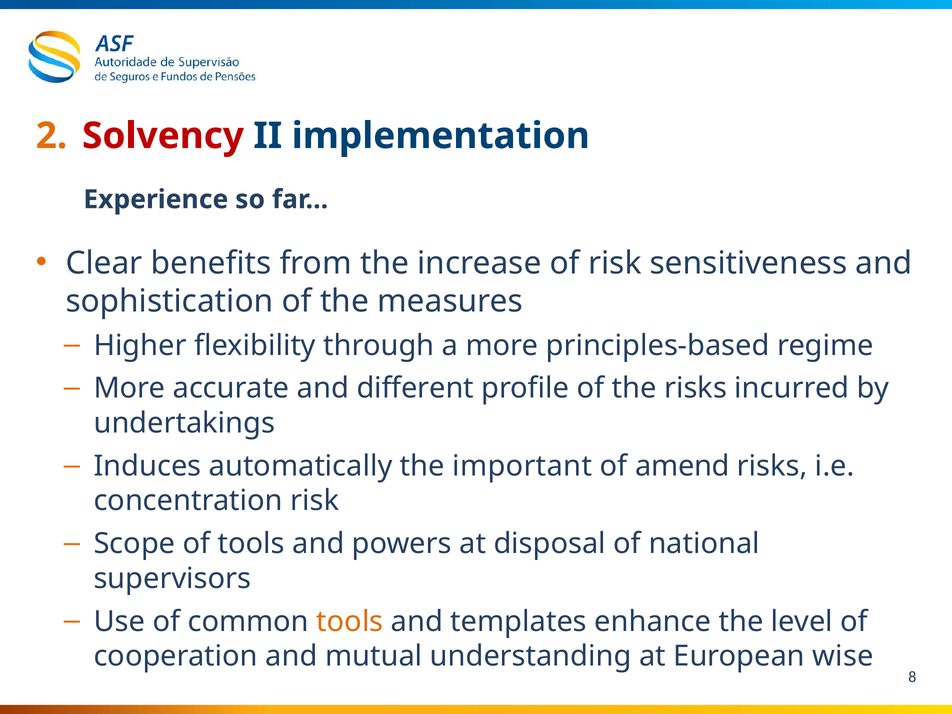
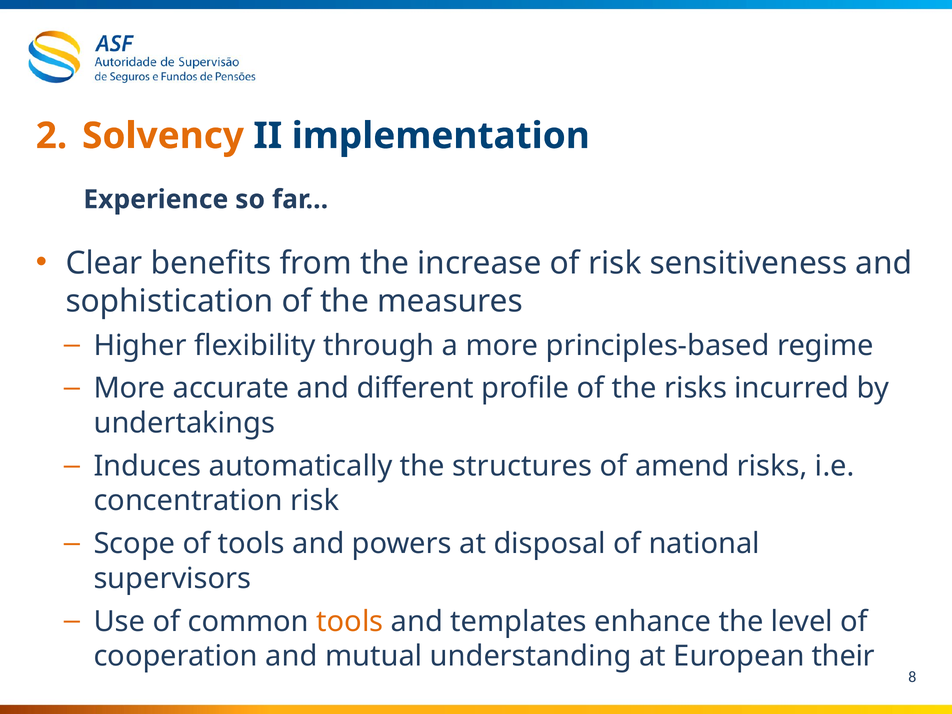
Solvency colour: red -> orange
important: important -> structures
wise: wise -> their
